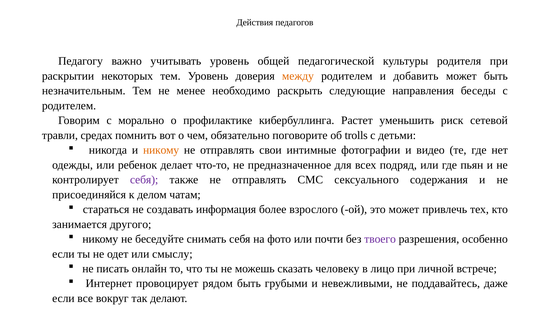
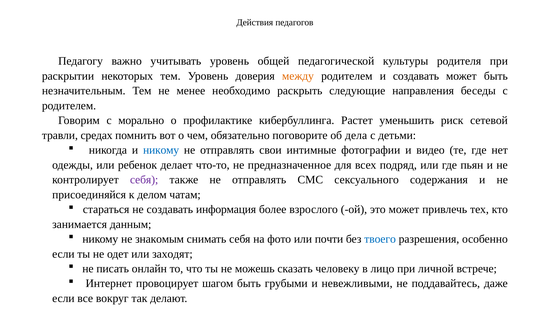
и добавить: добавить -> создавать
trolls: trolls -> дела
никому at (161, 150) colour: orange -> blue
другого: другого -> данным
беседуйте: беседуйте -> знакомым
твоего colour: purple -> blue
смыслу: смыслу -> заходят
рядом: рядом -> шагом
